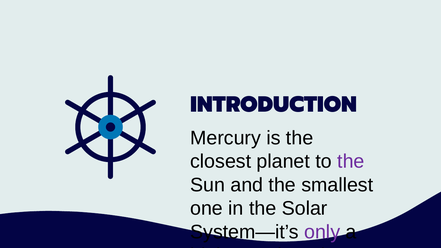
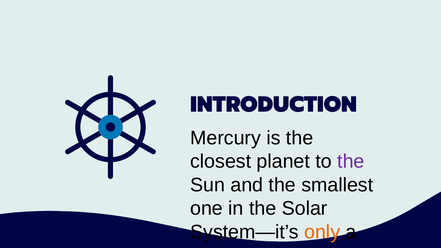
only colour: purple -> orange
